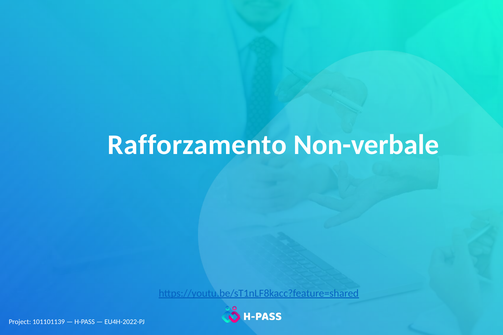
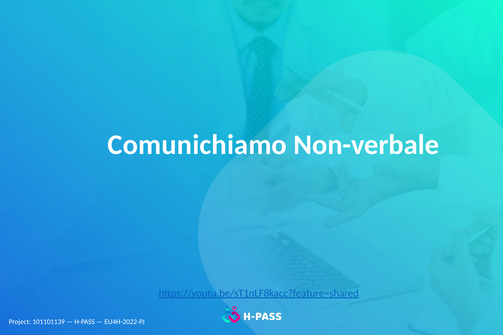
Rafforzamento: Rafforzamento -> Comunichiamo
